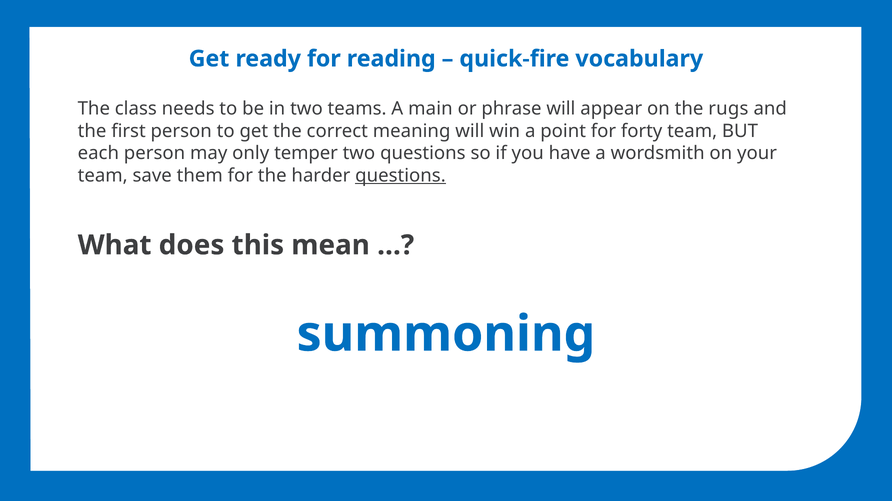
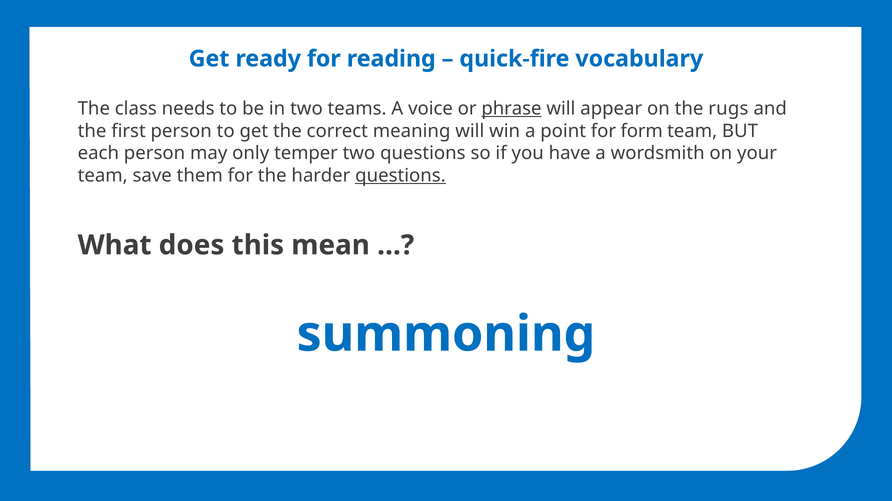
main: main -> voice
phrase underline: none -> present
forty: forty -> form
